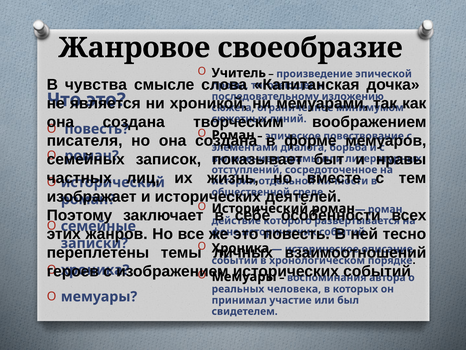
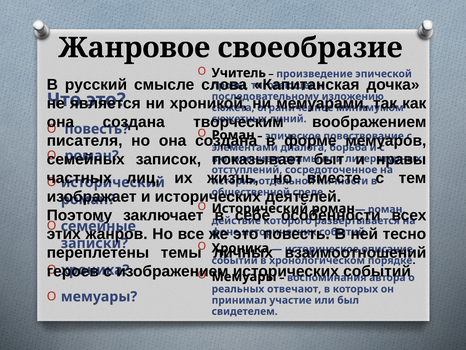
чувства: чувства -> русский
человека: человека -> отвечают
